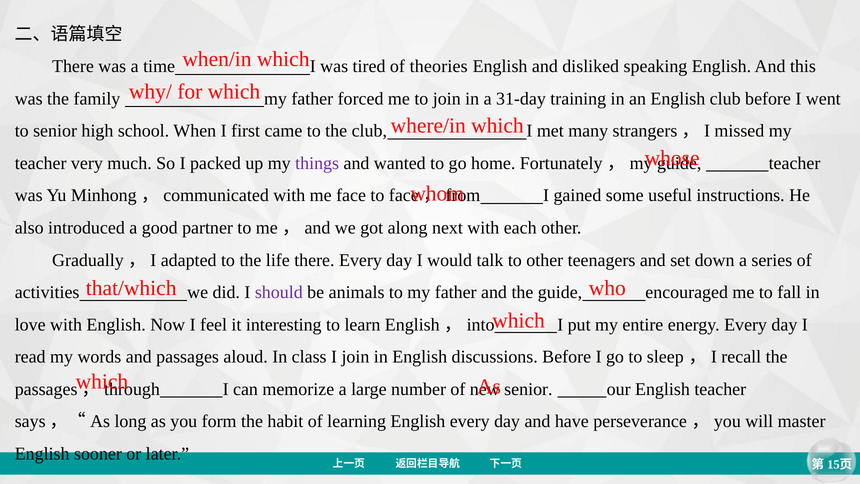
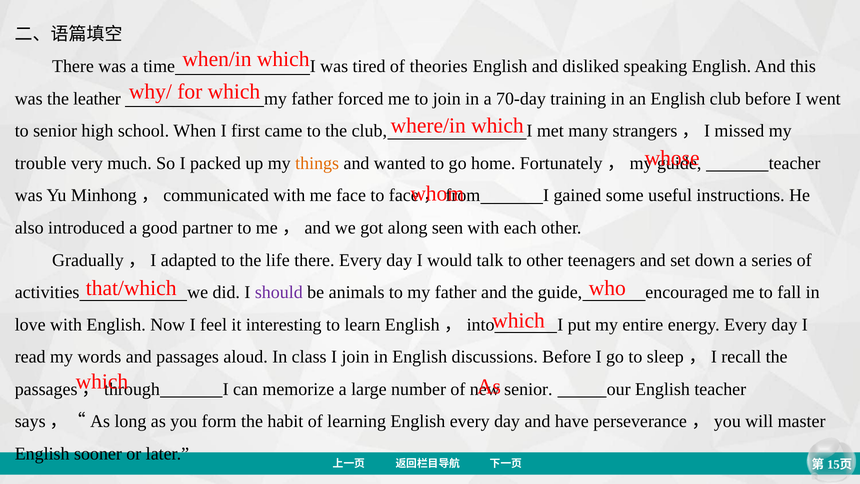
family: family -> leather
31-day: 31-day -> 70-day
teacher at (41, 163): teacher -> trouble
things colour: purple -> orange
next: next -> seen
